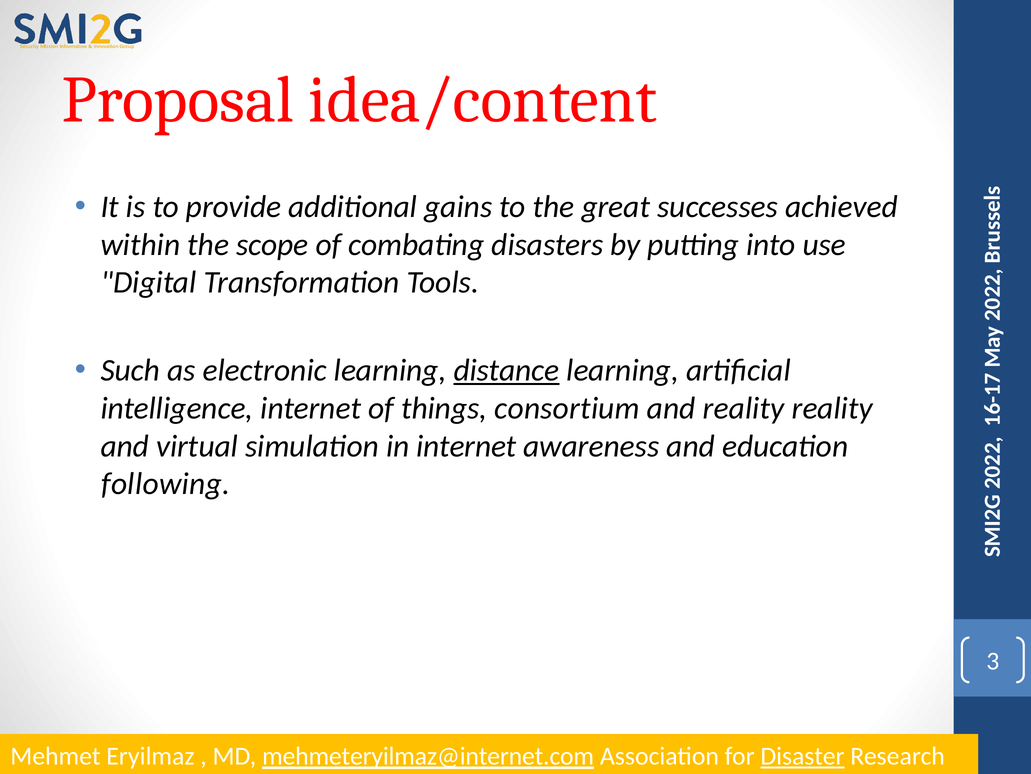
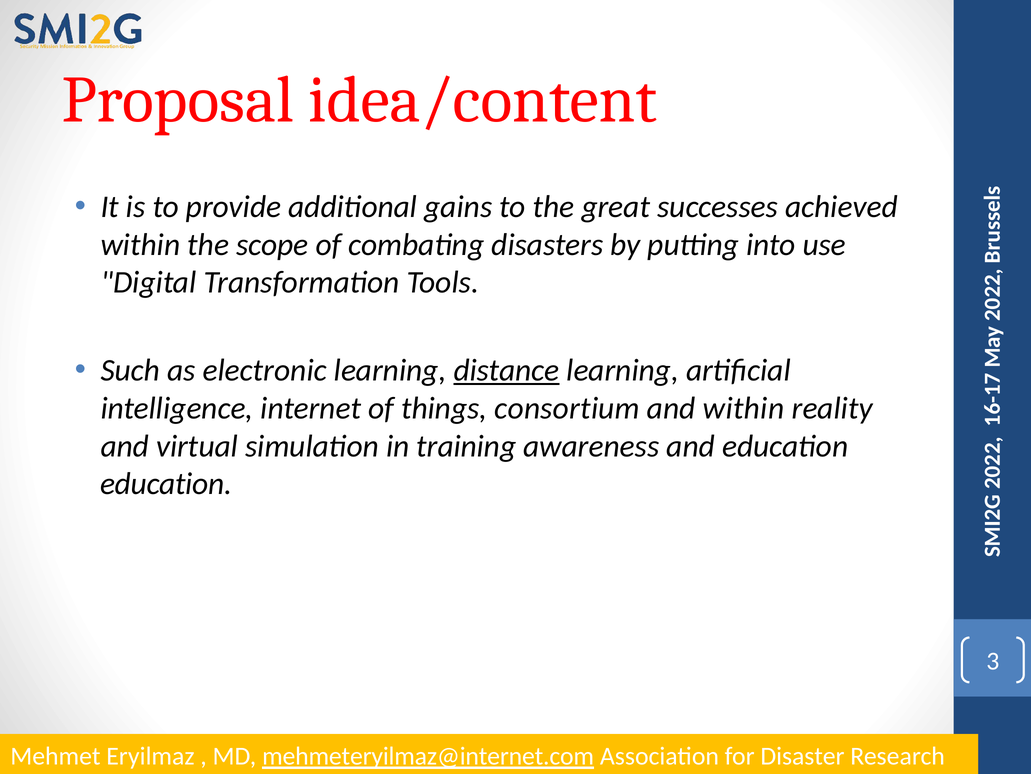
and reality: reality -> within
in internet: internet -> training
following at (166, 483): following -> education
Disaster underline: present -> none
